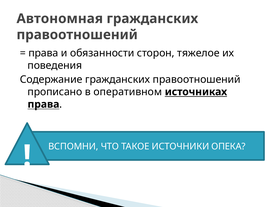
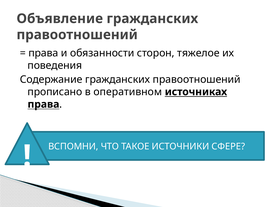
Автономная: Автономная -> Объявление
ОПЕКА: ОПЕКА -> СФЕРЕ
